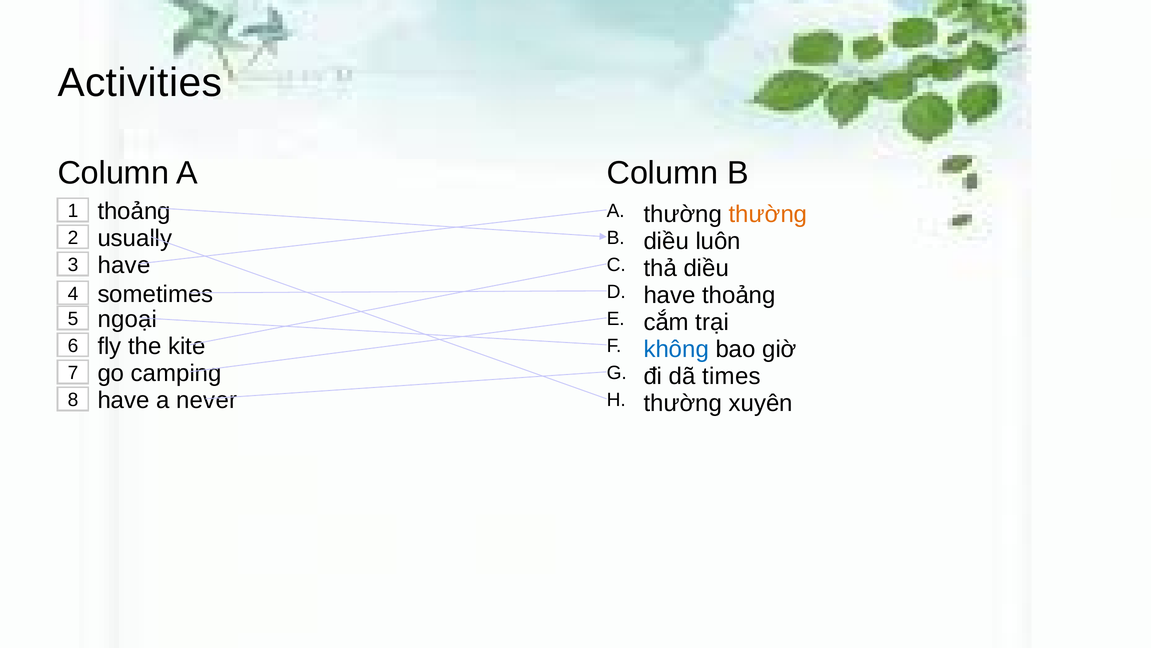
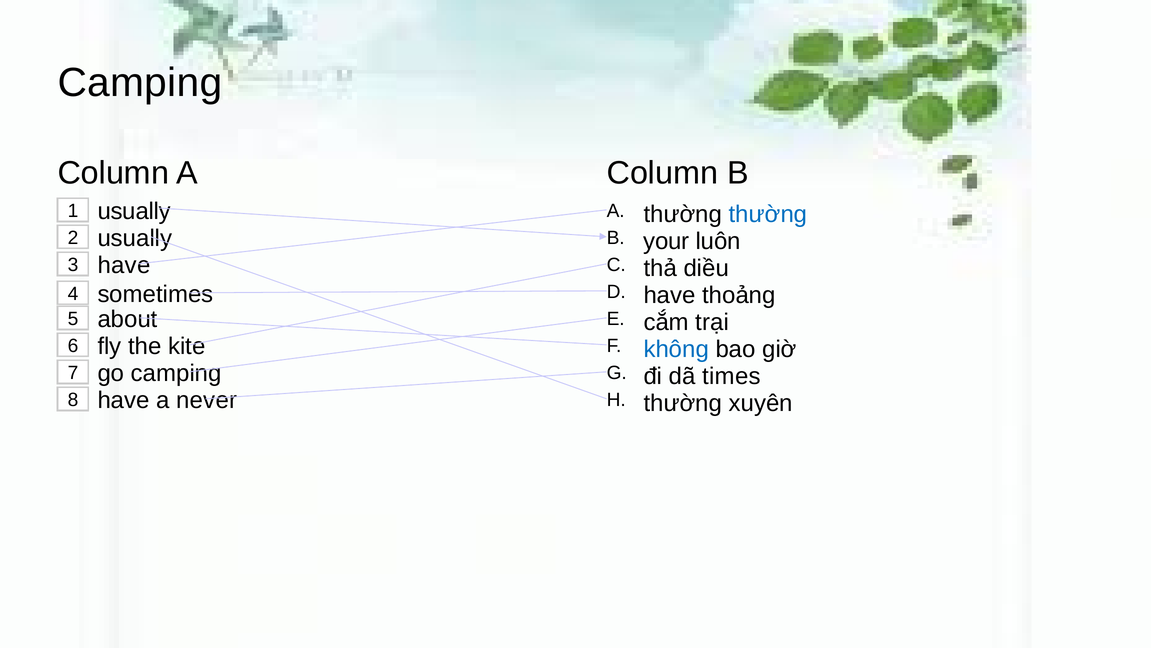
Activities at (140, 83): Activities -> Camping
1 thoảng: thoảng -> usually
thường at (768, 214) colour: orange -> blue
B diều: diều -> your
ngoại: ngoại -> about
